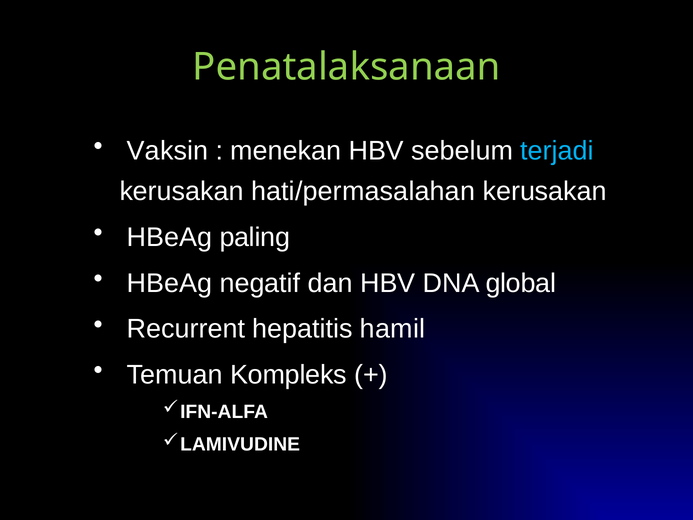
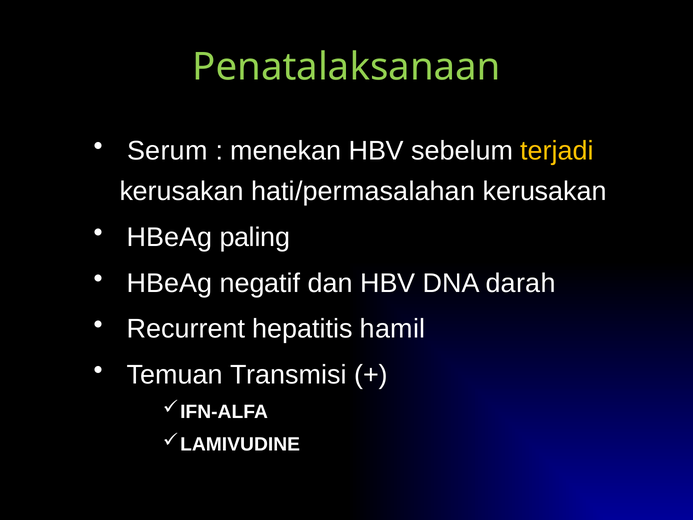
Vaksin: Vaksin -> Serum
terjadi colour: light blue -> yellow
global: global -> darah
Kompleks: Kompleks -> Transmisi
